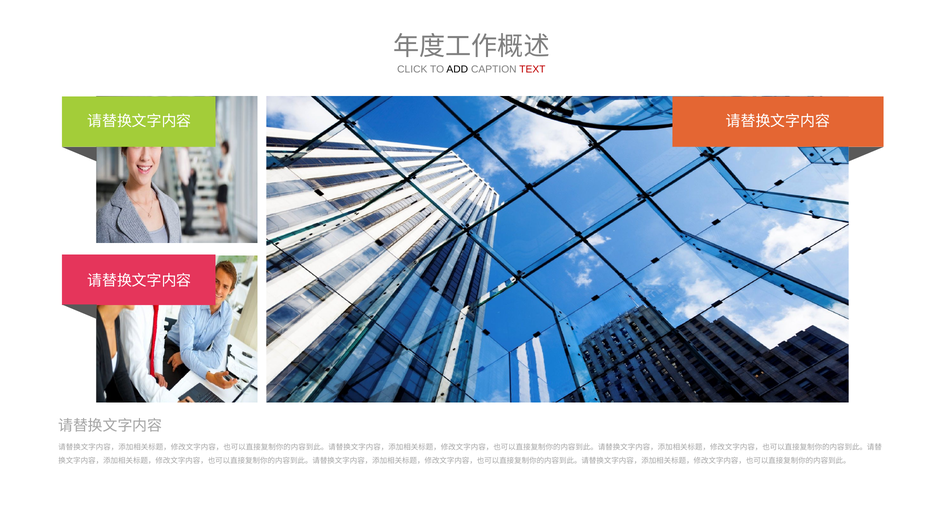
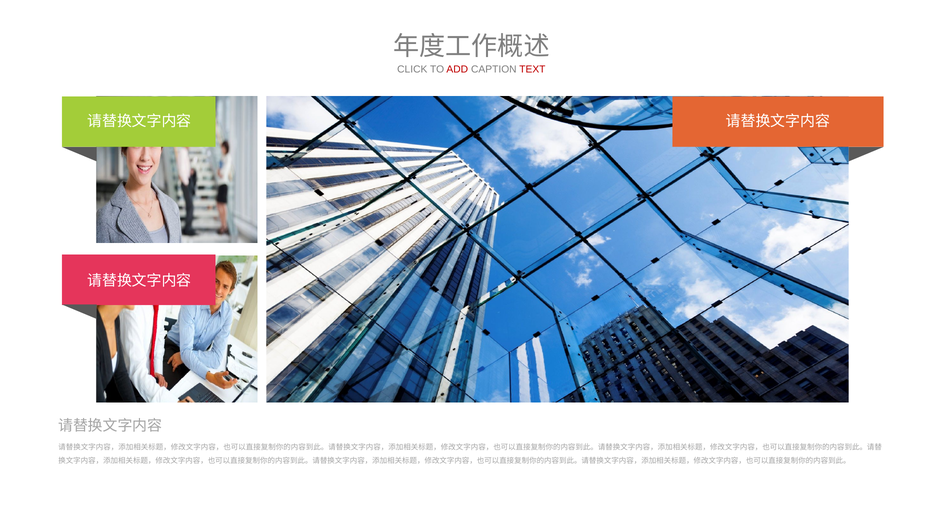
ADD colour: black -> red
